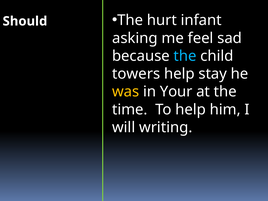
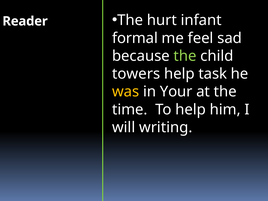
Should: Should -> Reader
asking: asking -> formal
the at (185, 56) colour: light blue -> light green
stay: stay -> task
